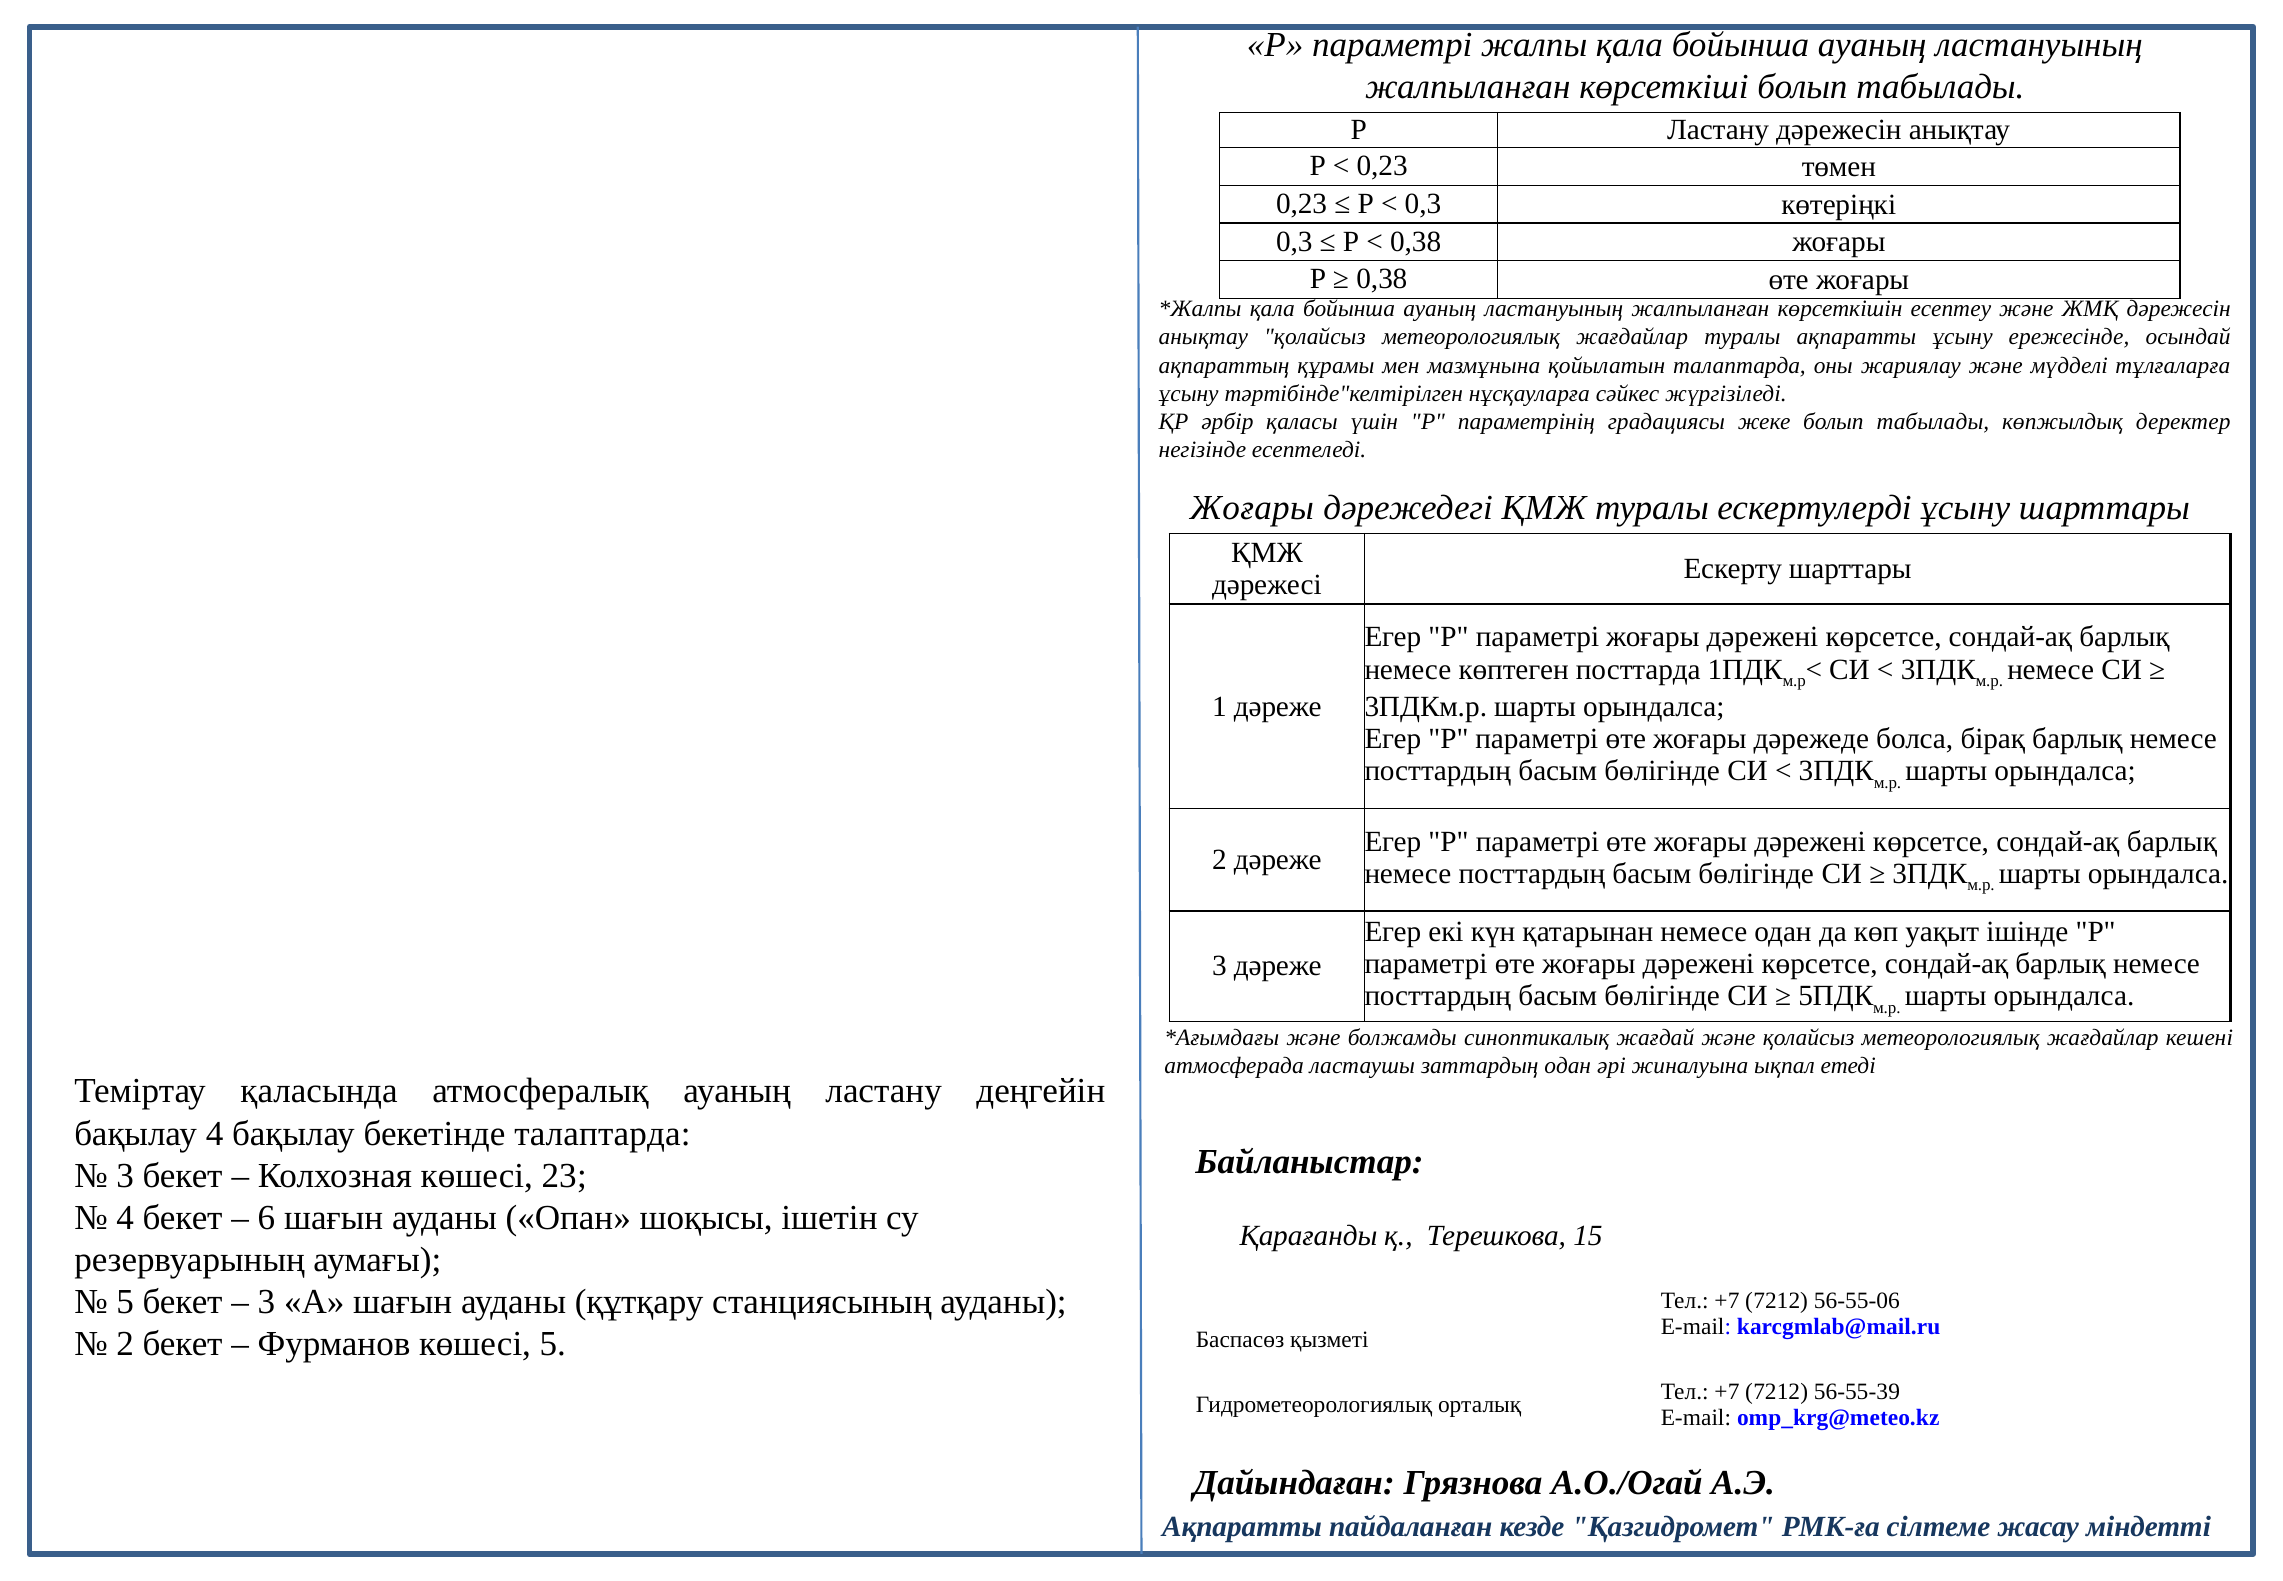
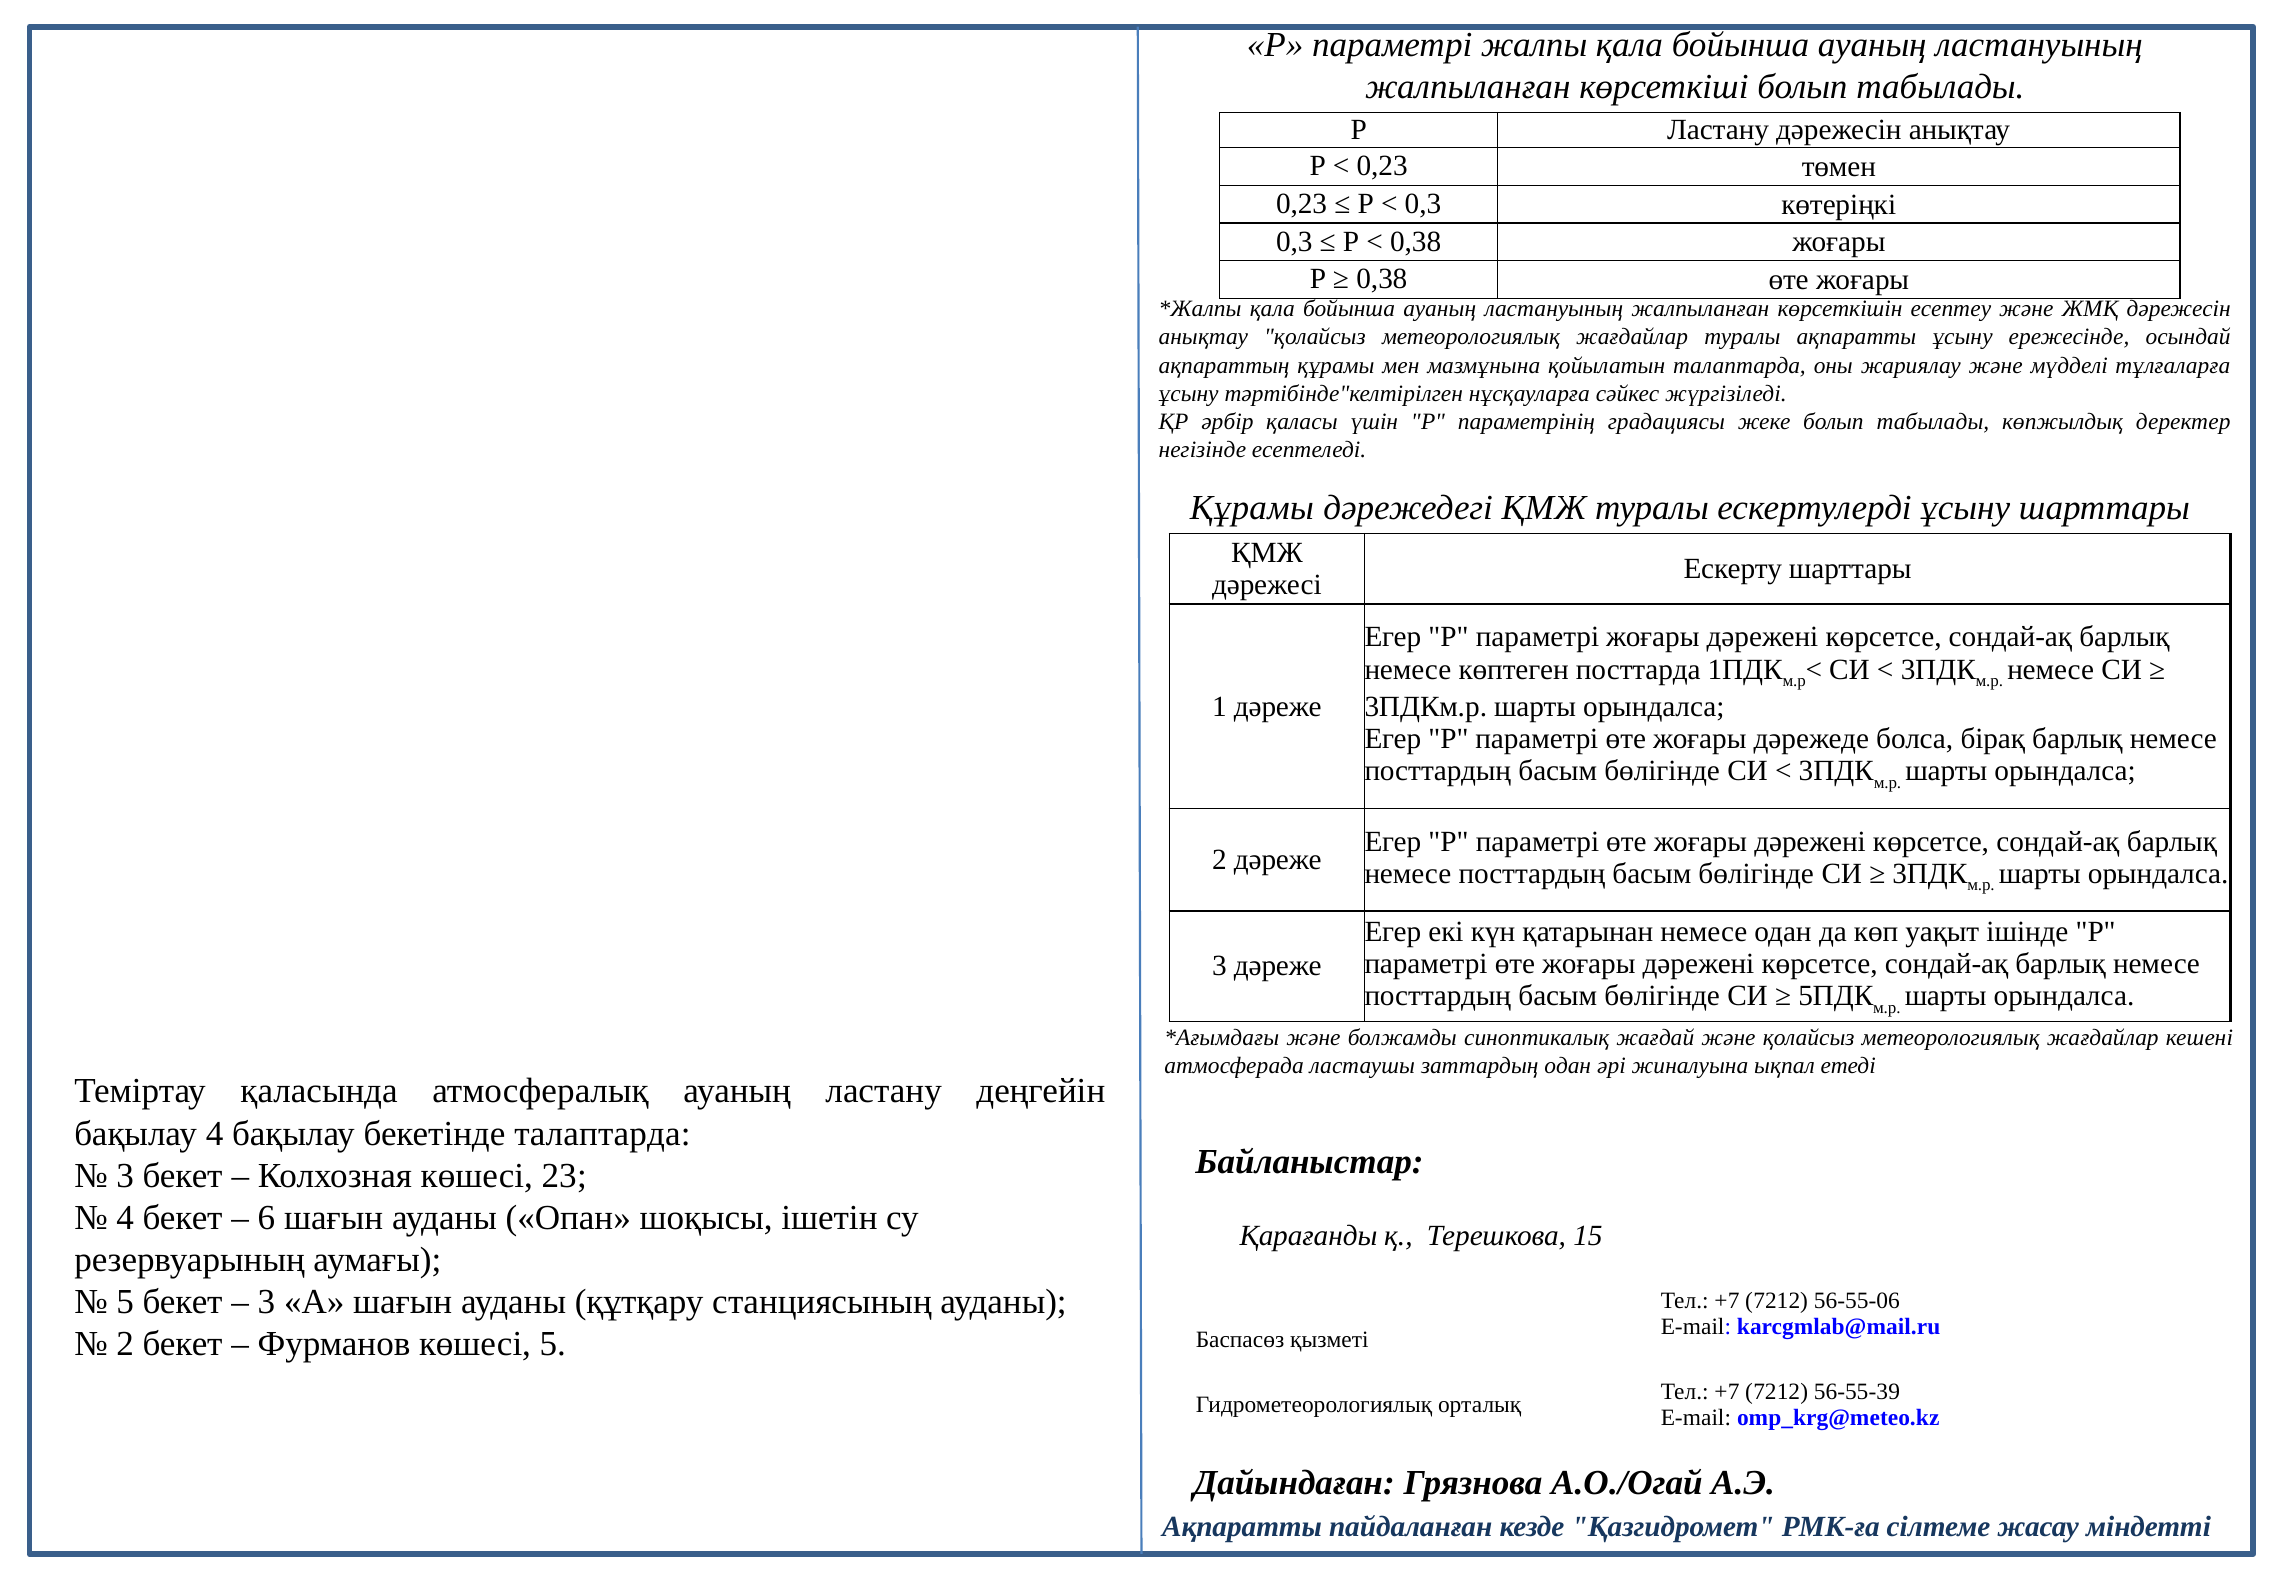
Жоғары at (1252, 507): Жоғары -> Құрамы
